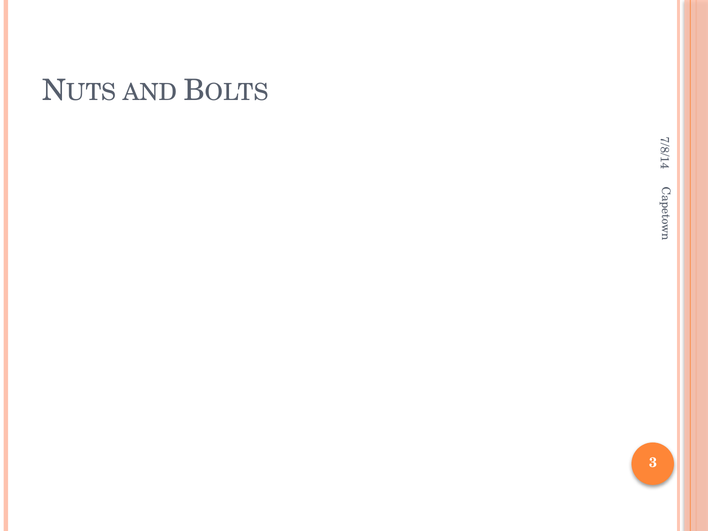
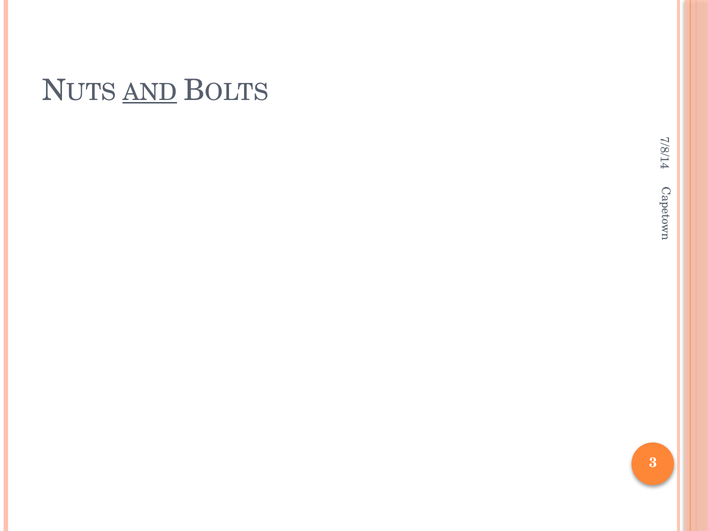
AND underline: none -> present
